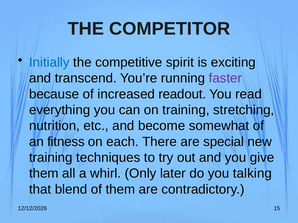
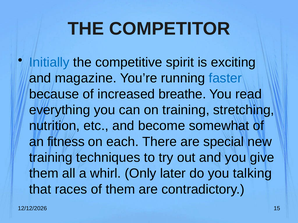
transcend: transcend -> magazine
faster colour: purple -> blue
readout: readout -> breathe
blend: blend -> races
